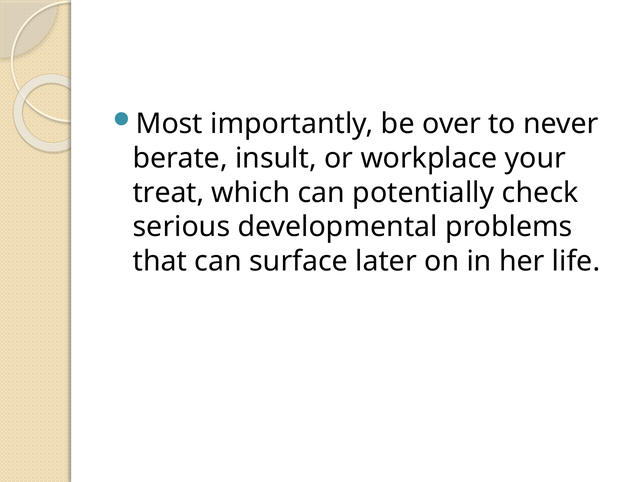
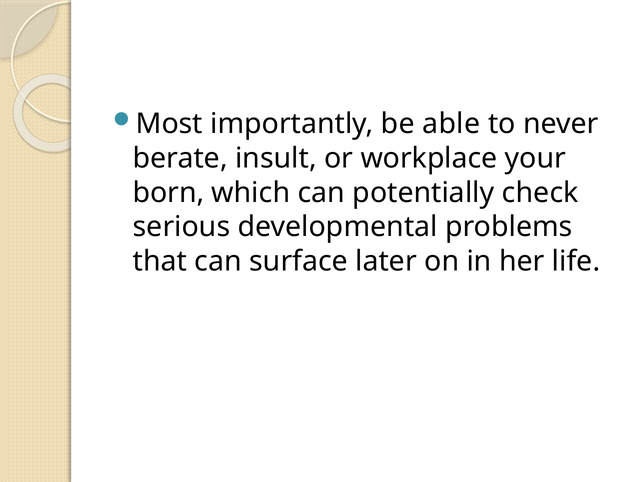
over: over -> able
treat: treat -> born
